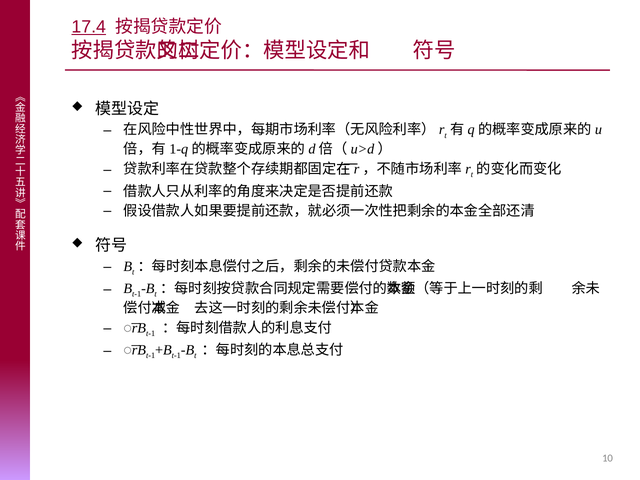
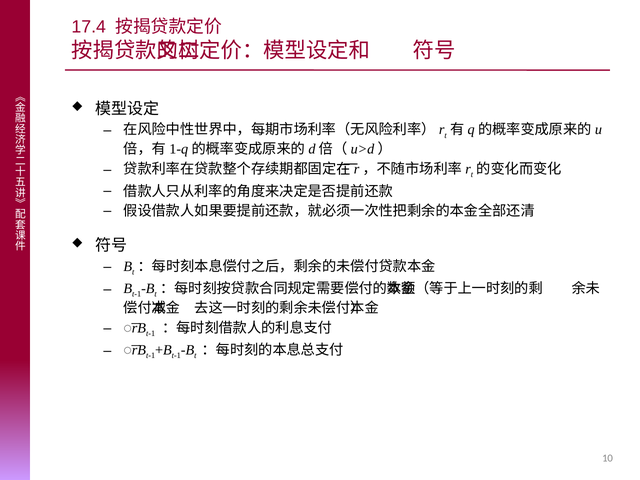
17.4 underline: present -> none
